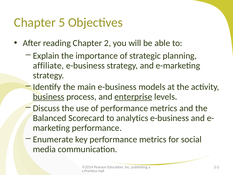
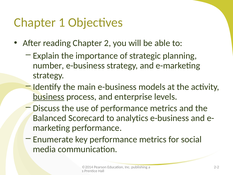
5: 5 -> 1
affiliate: affiliate -> number
enterprise underline: present -> none
